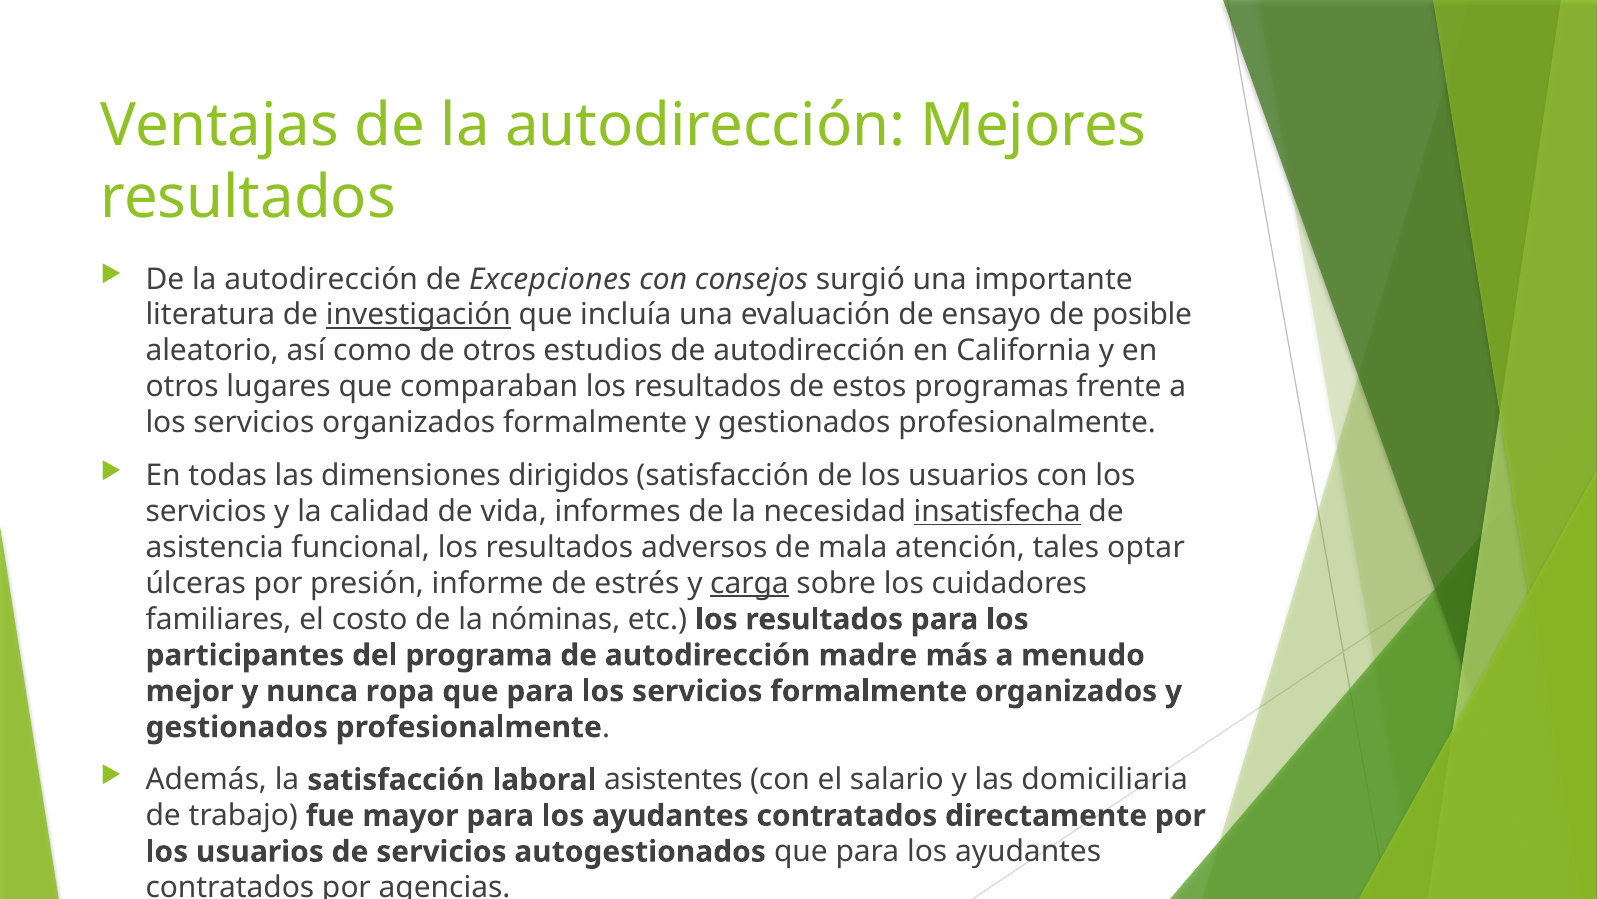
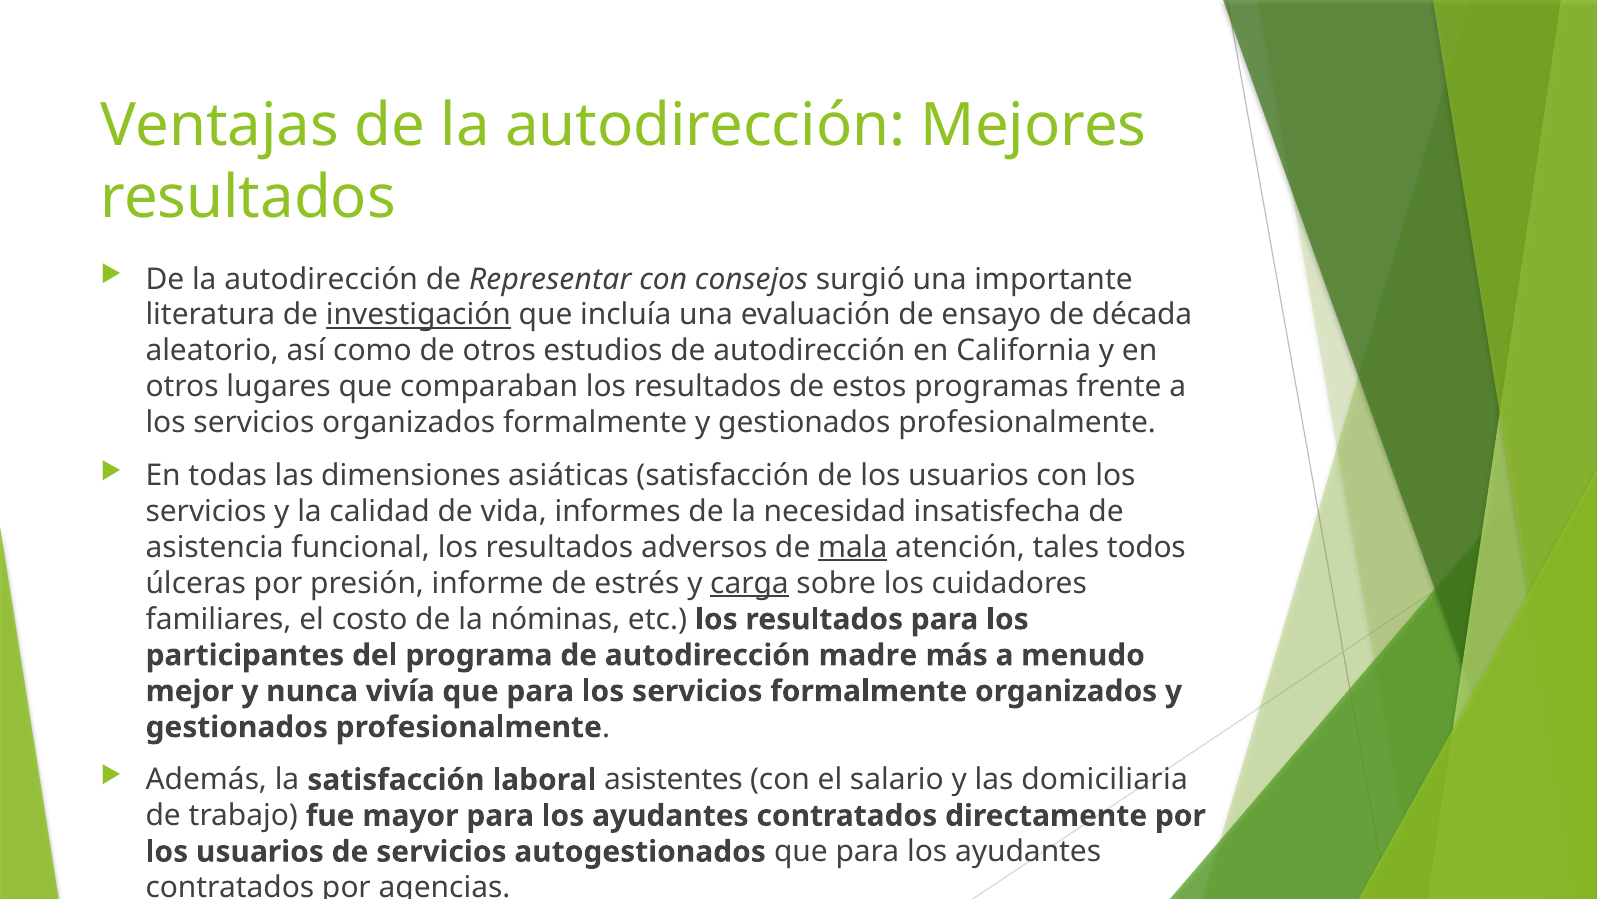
Excepciones: Excepciones -> Representar
posible: posible -> década
dirigidos: dirigidos -> asiáticas
insatisfecha underline: present -> none
mala underline: none -> present
optar: optar -> todos
ropa: ropa -> vivía
